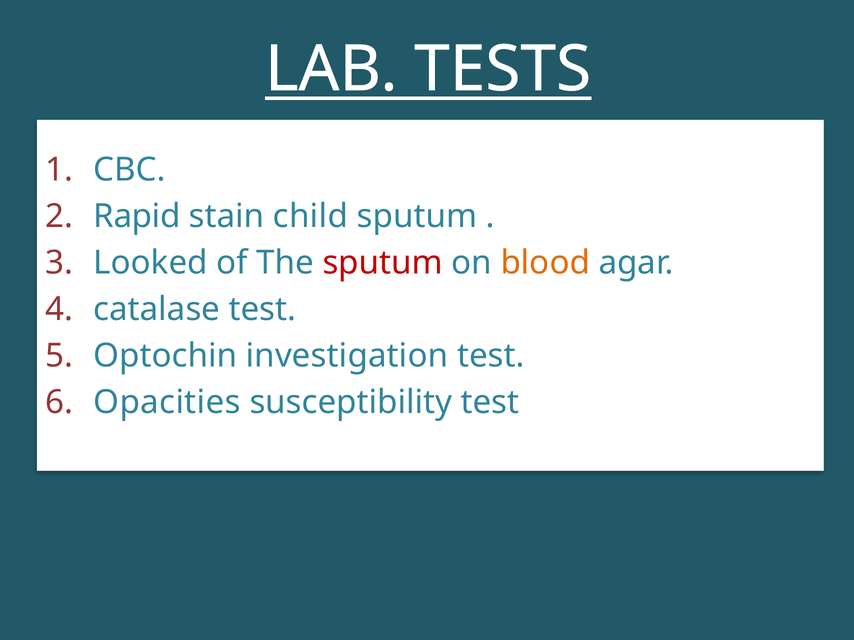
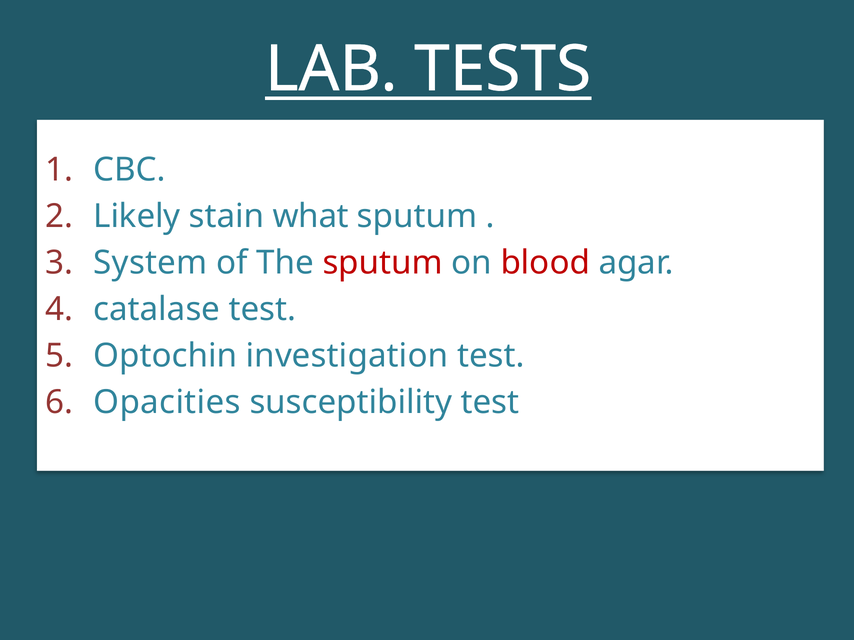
Rapid: Rapid -> Likely
child: child -> what
Looked: Looked -> System
blood colour: orange -> red
